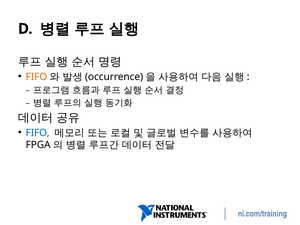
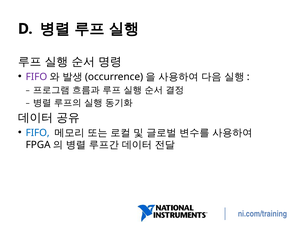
FIFO at (36, 77) colour: orange -> purple
